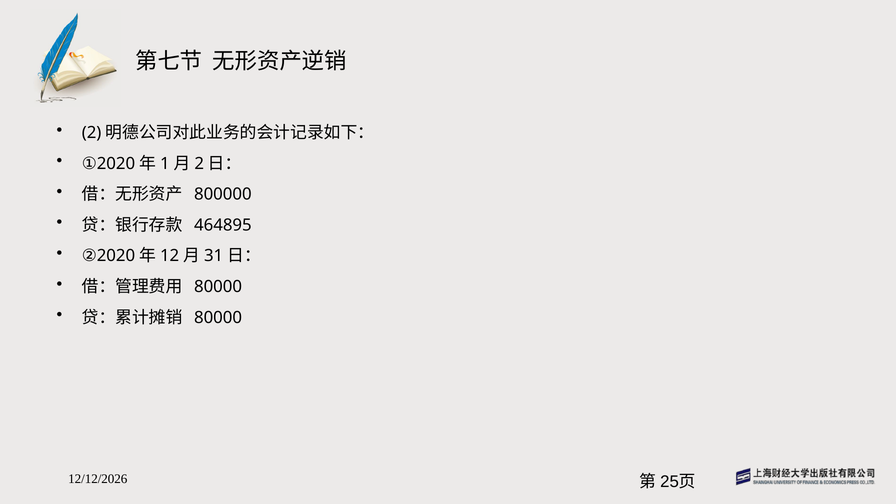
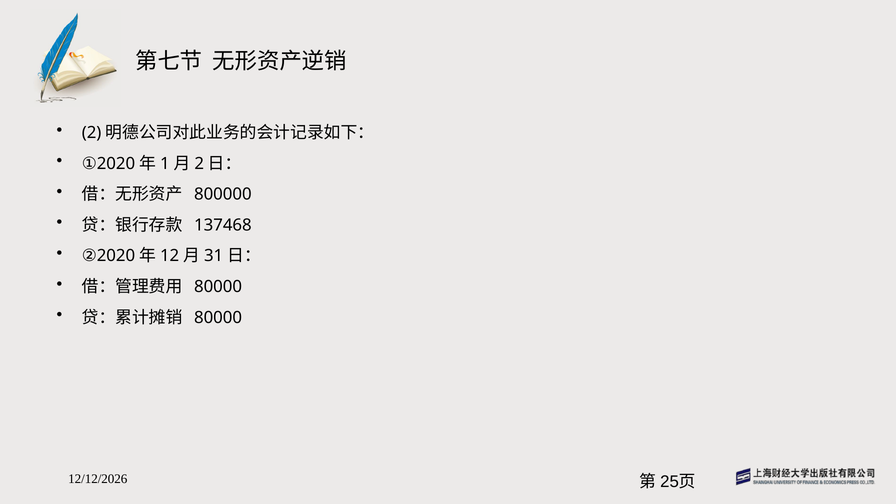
464895: 464895 -> 137468
